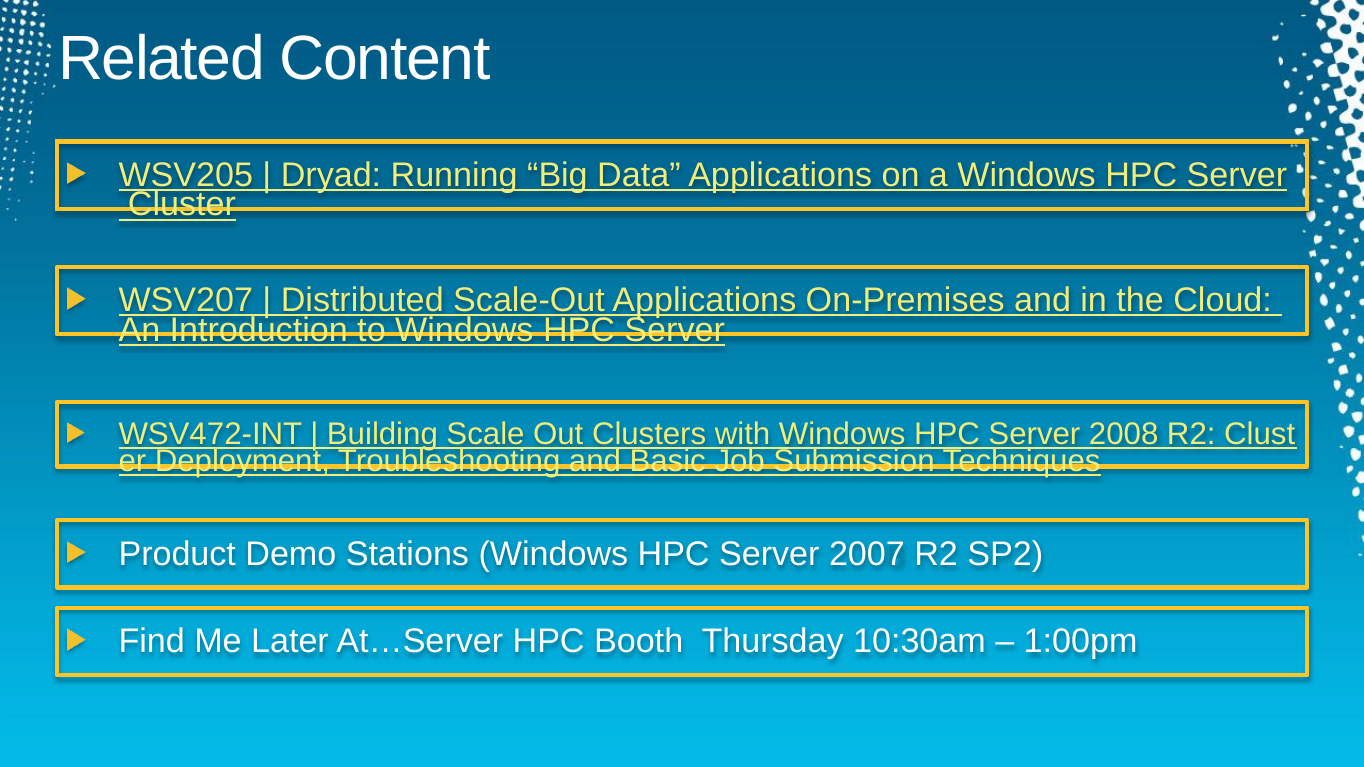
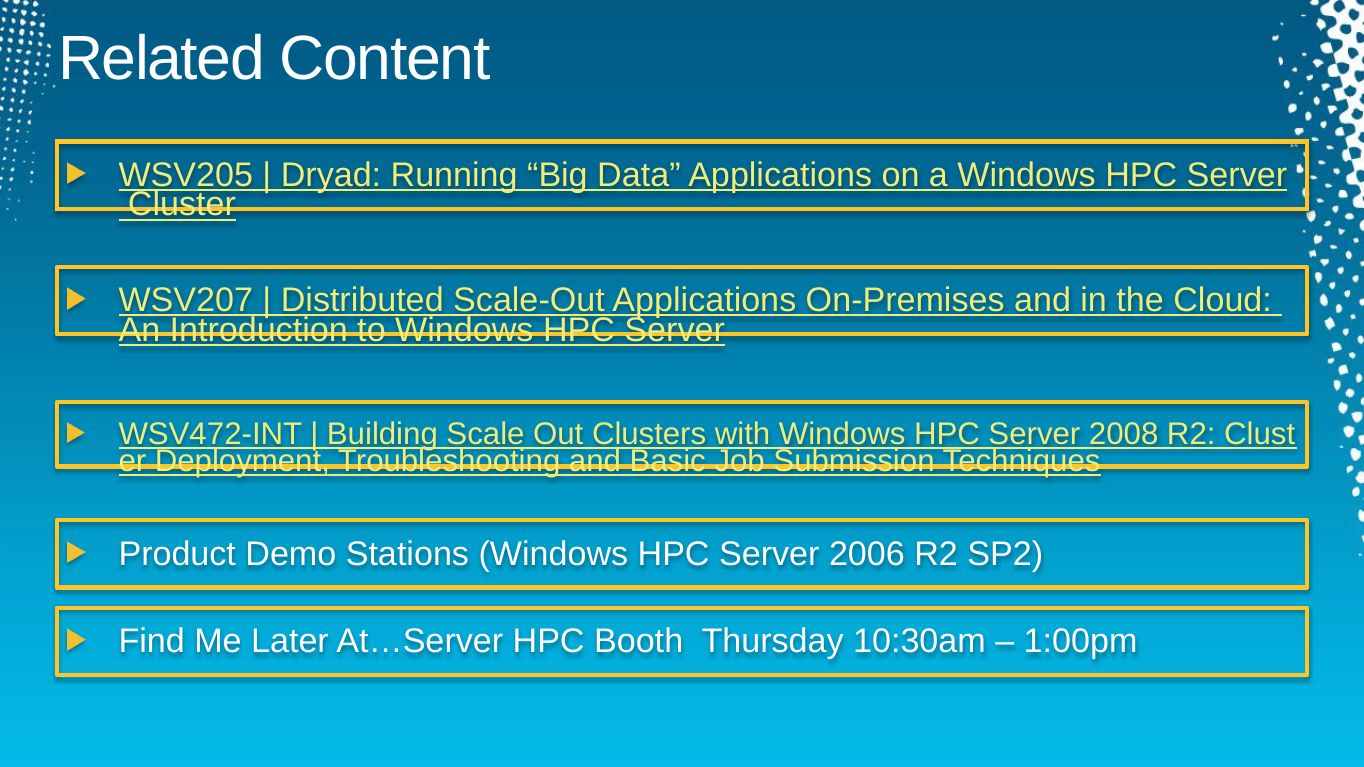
2007: 2007 -> 2006
